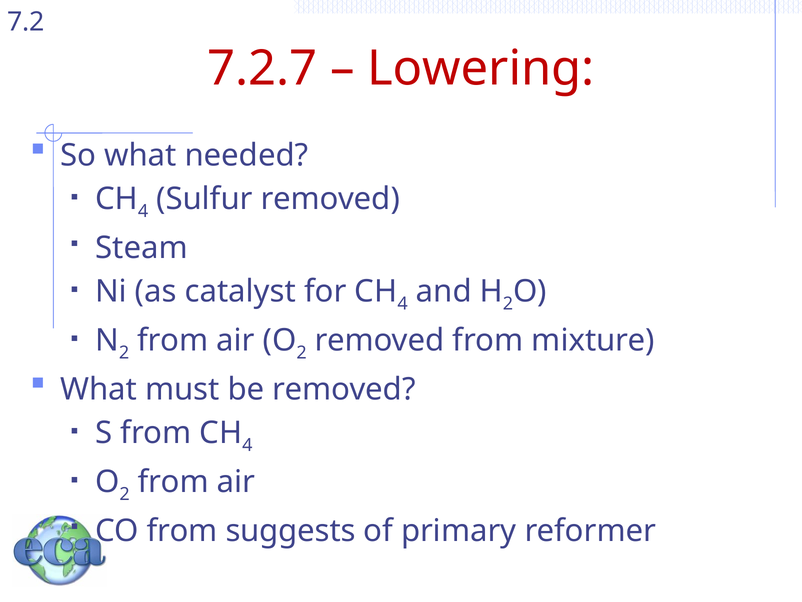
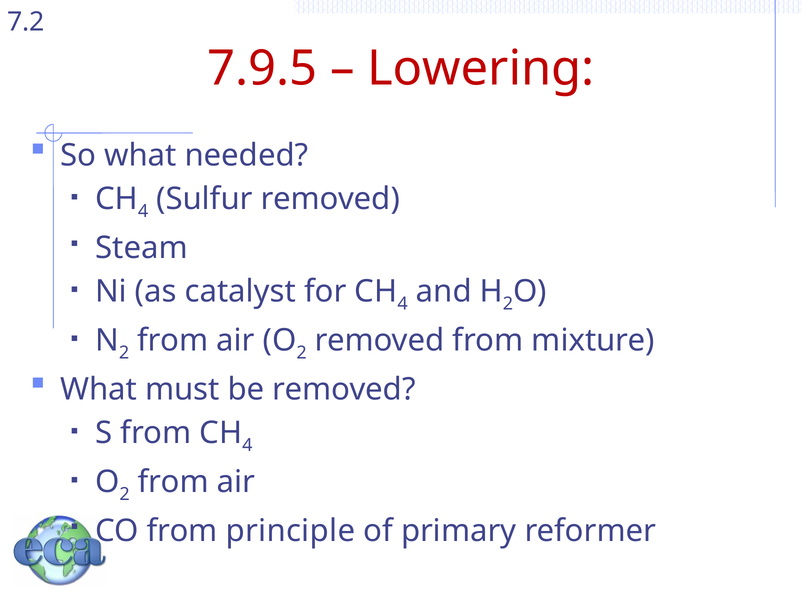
7.2.7: 7.2.7 -> 7.9.5
suggests: suggests -> principle
